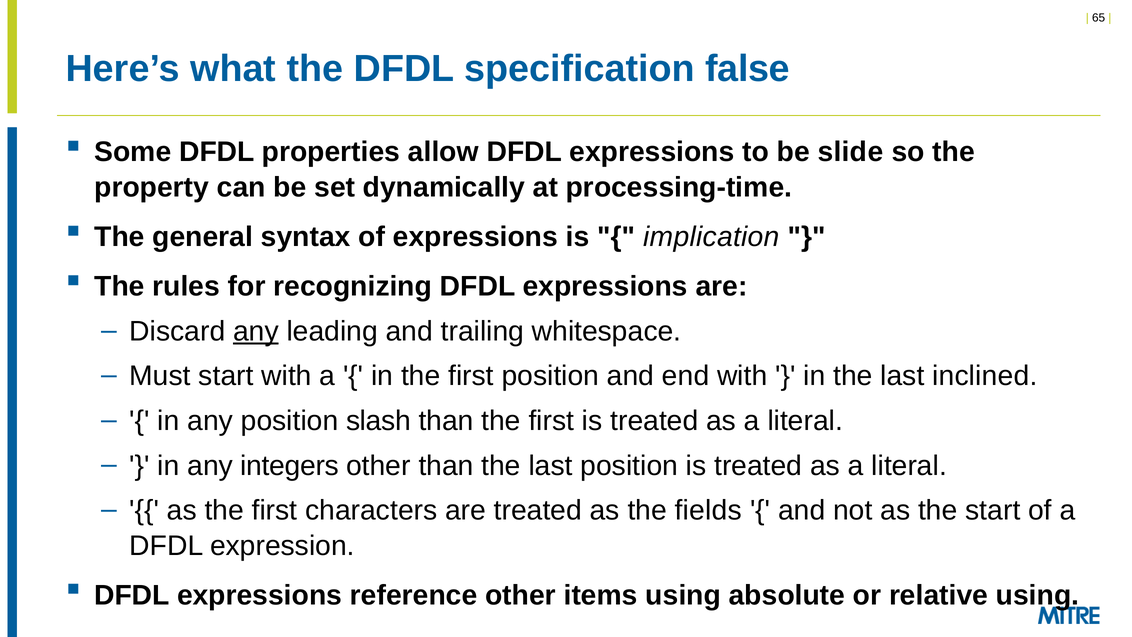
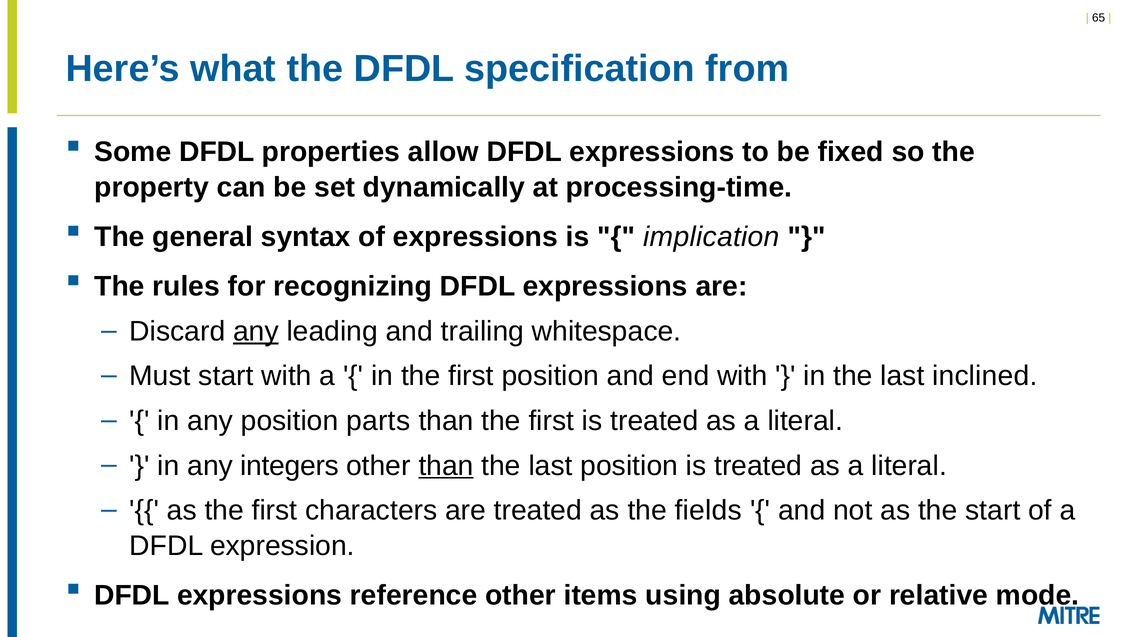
false: false -> from
slide: slide -> fixed
slash: slash -> parts
than at (446, 465) underline: none -> present
relative using: using -> mode
